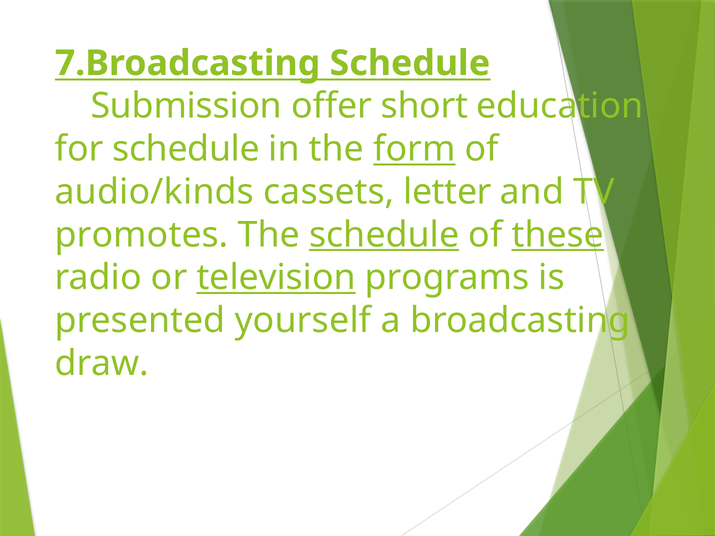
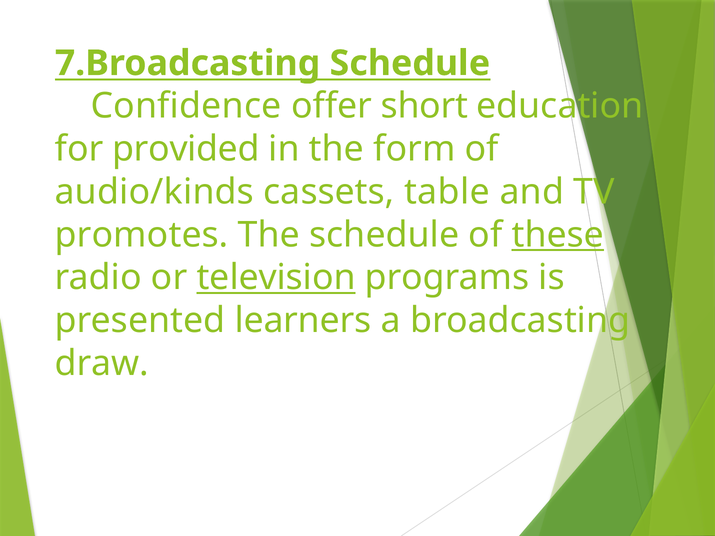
Submission: Submission -> Confidence
for schedule: schedule -> provided
form underline: present -> none
letter: letter -> table
schedule at (384, 235) underline: present -> none
yourself: yourself -> learners
